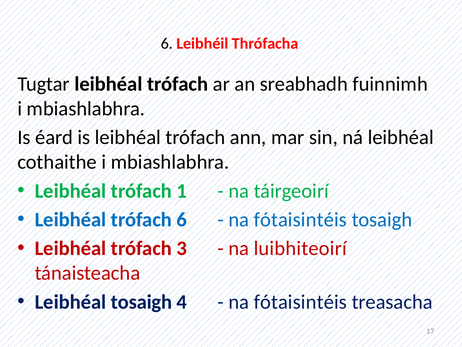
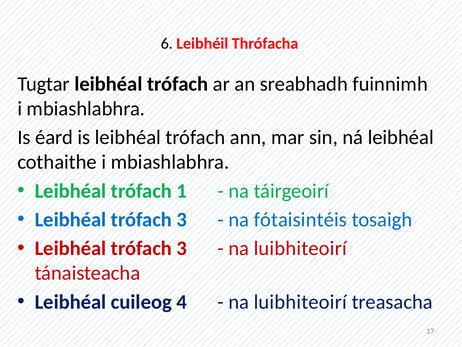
6 at (182, 219): 6 -> 3
Leibhéal tosaigh: tosaigh -> cuileog
fótaisintéis at (300, 302): fótaisintéis -> luibhiteoirí
